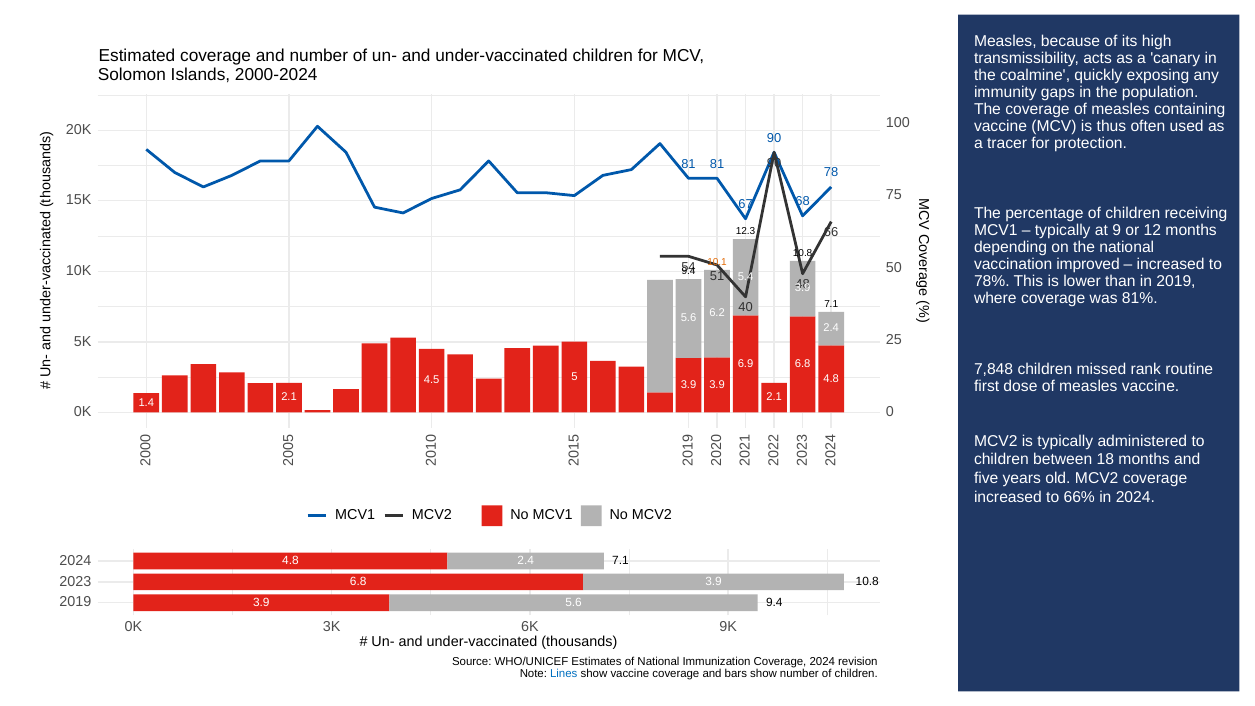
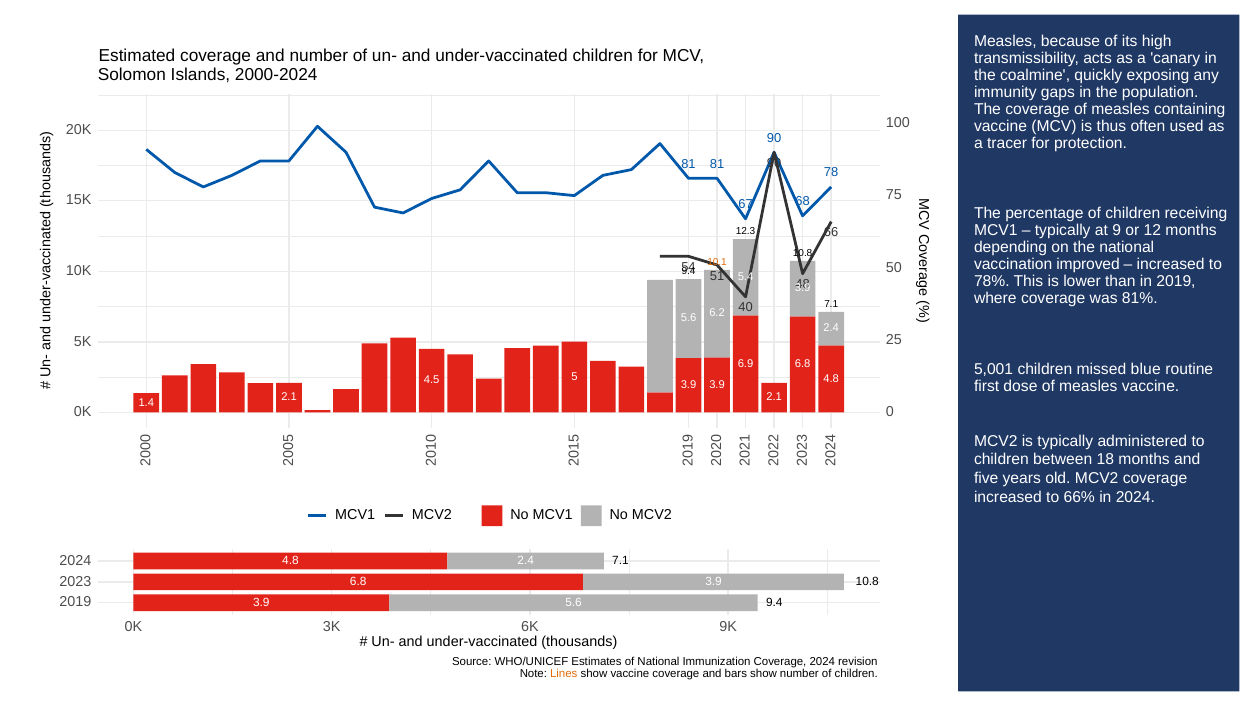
7,848: 7,848 -> 5,001
rank: rank -> blue
Lines colour: blue -> orange
